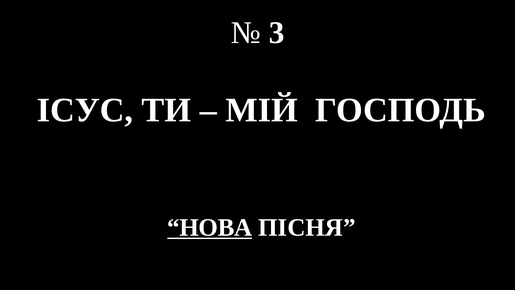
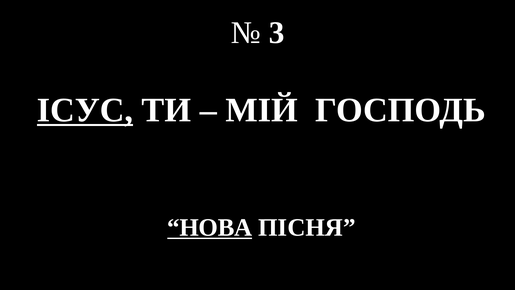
ІСУС underline: none -> present
